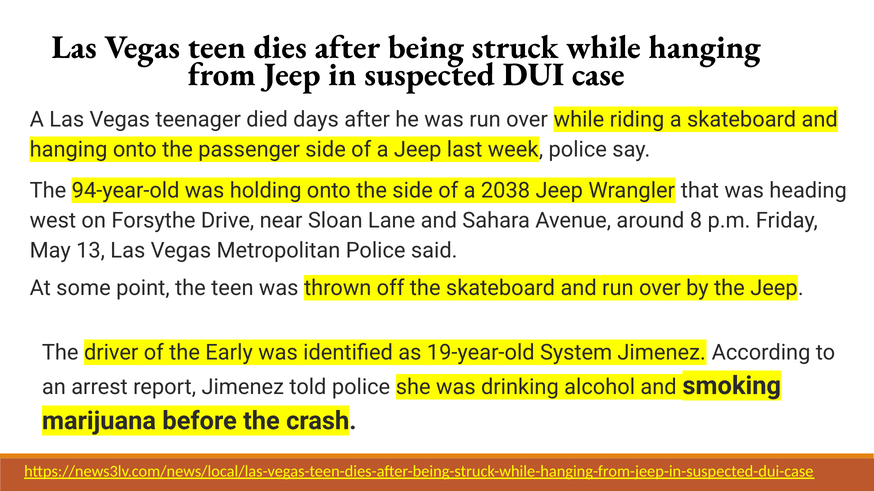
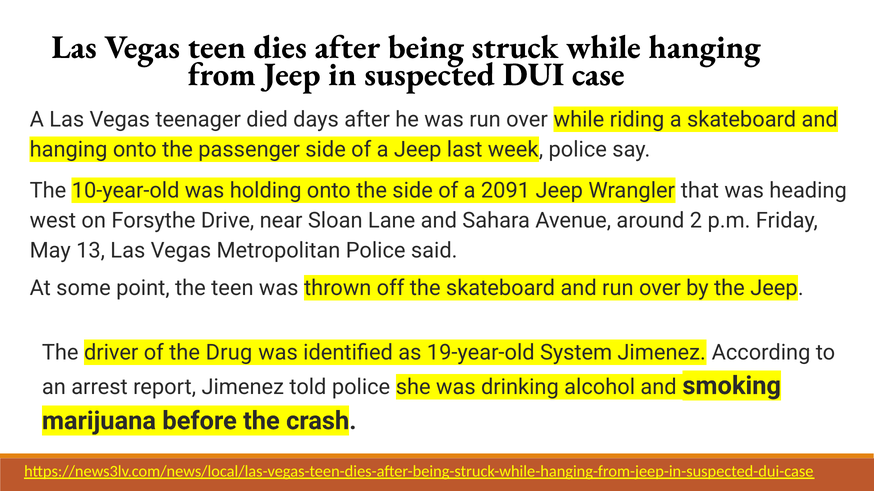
94-year-old: 94-year-old -> 10-year-old
2038: 2038 -> 2091
8: 8 -> 2
Early: Early -> Drug
